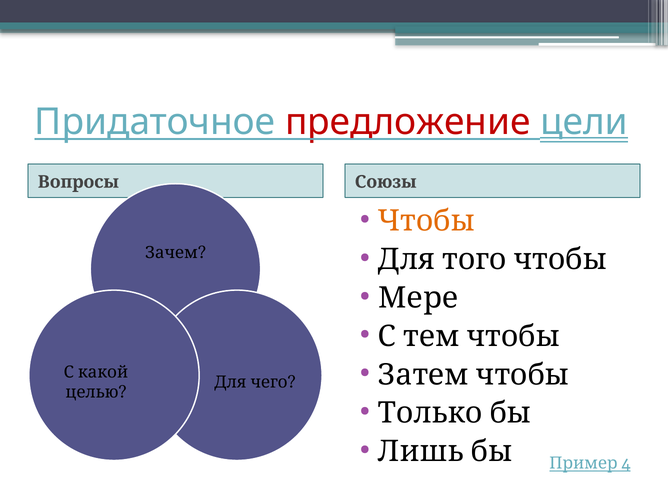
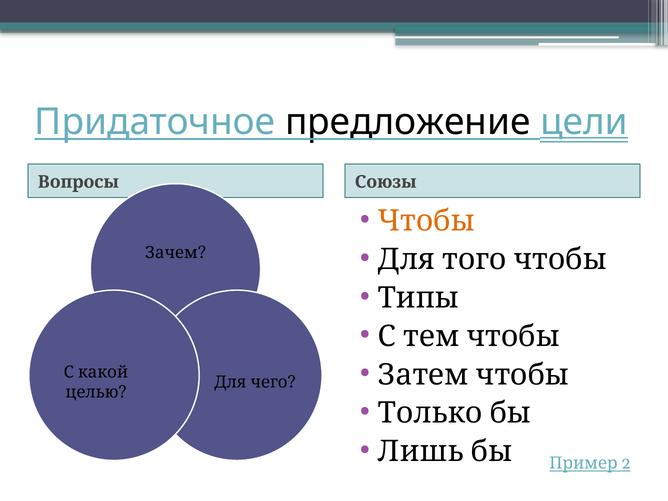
предложение colour: red -> black
Мере: Мере -> Типы
4: 4 -> 2
